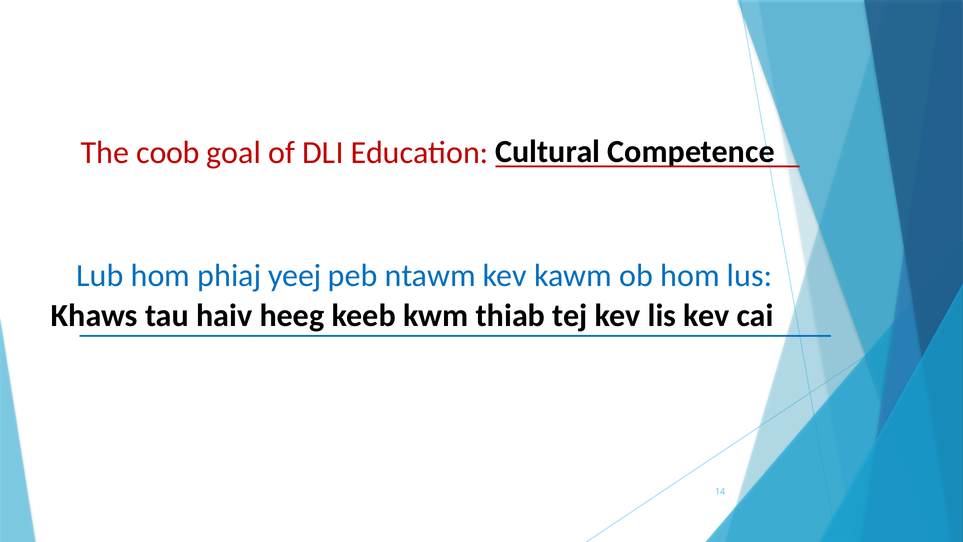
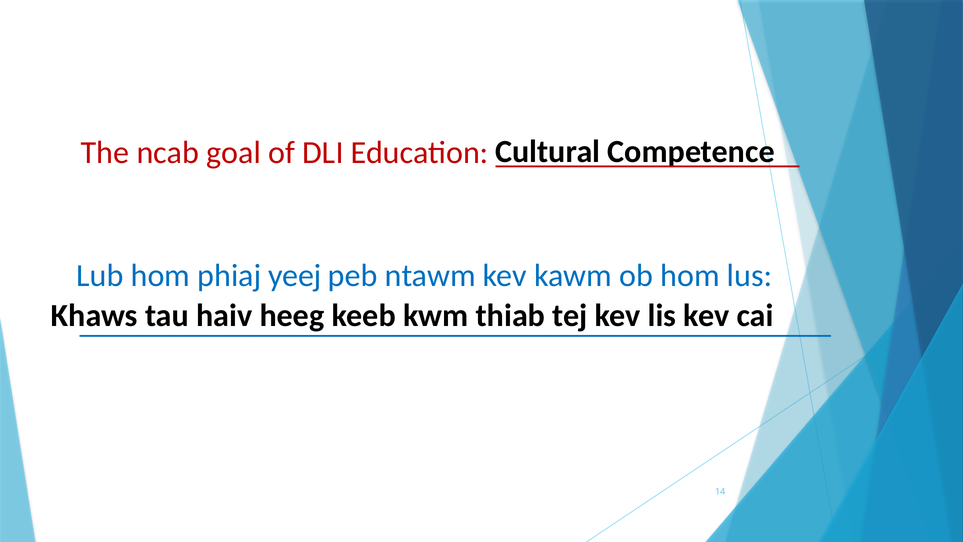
coob: coob -> ncab
